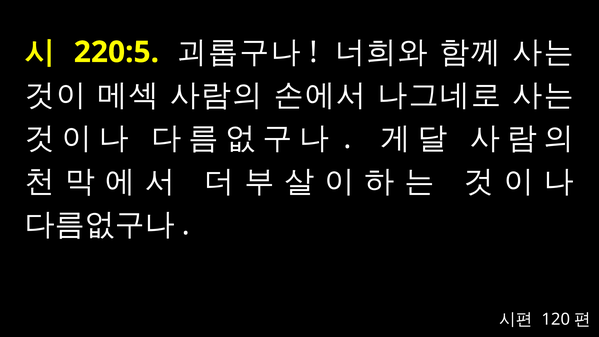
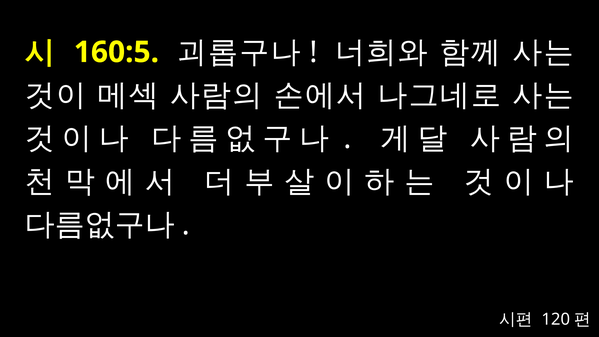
220:5: 220:5 -> 160:5
